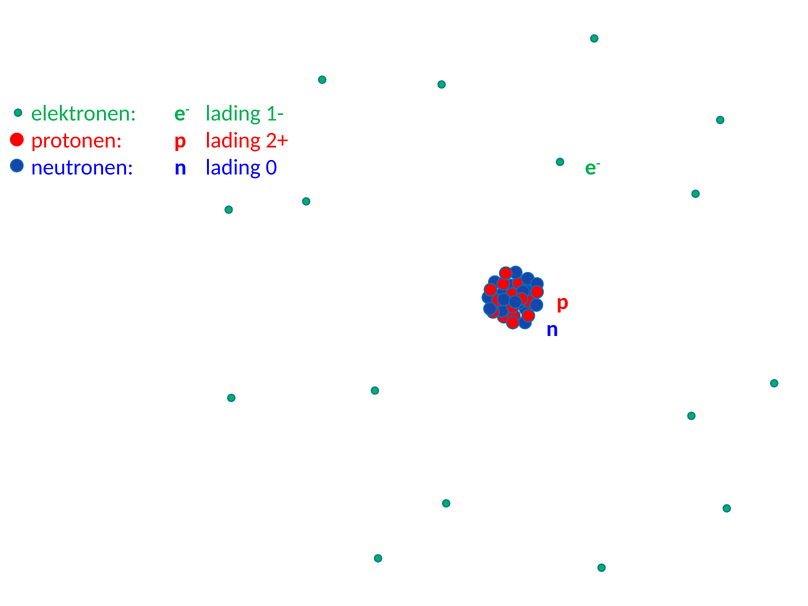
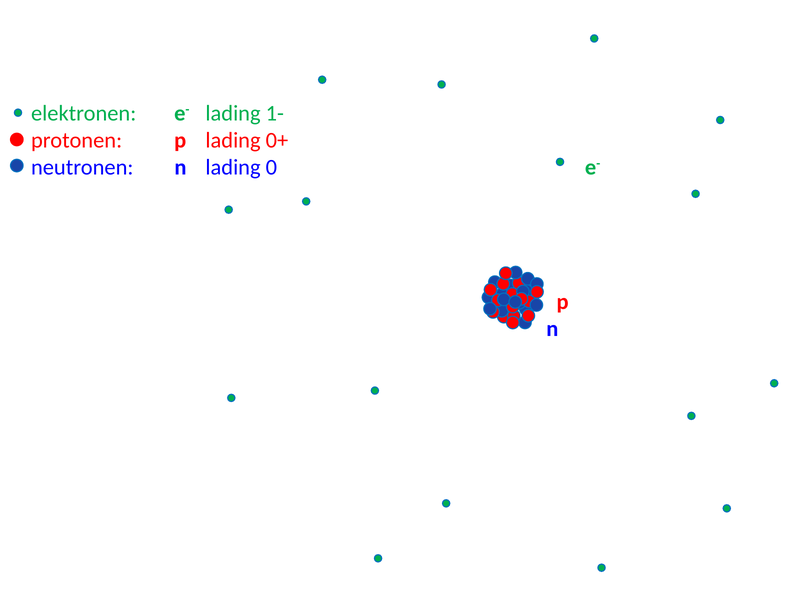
2+: 2+ -> 0+
